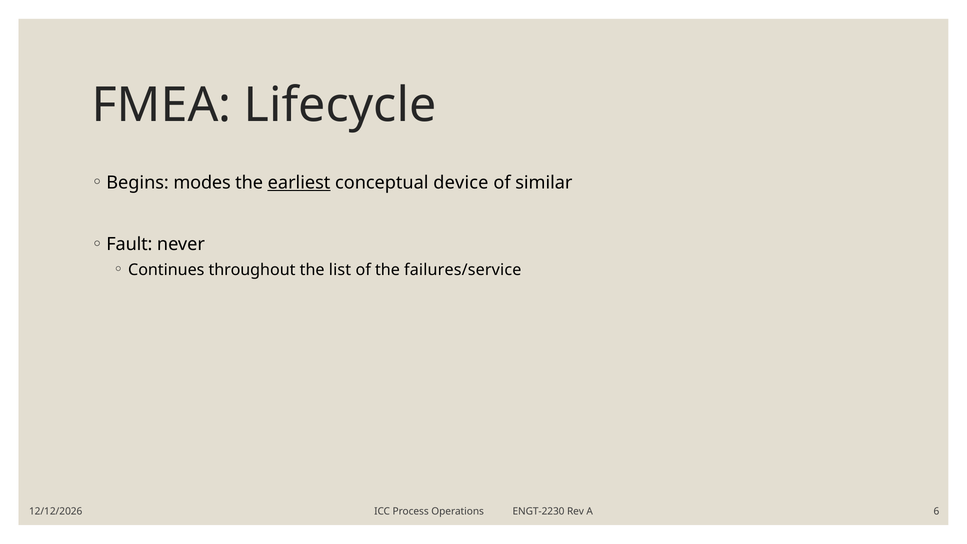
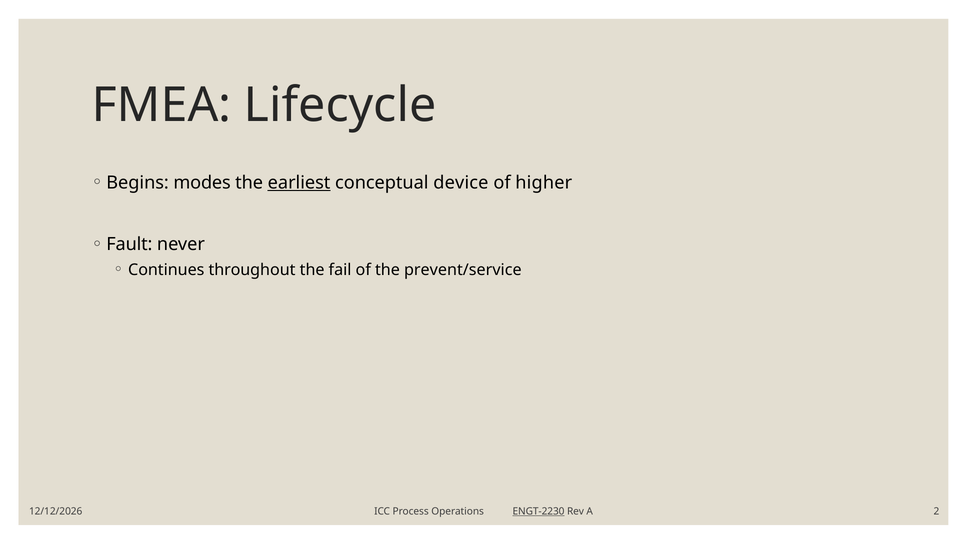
similar: similar -> higher
list: list -> fail
failures/service: failures/service -> prevent/service
ENGT-2230 underline: none -> present
6: 6 -> 2
